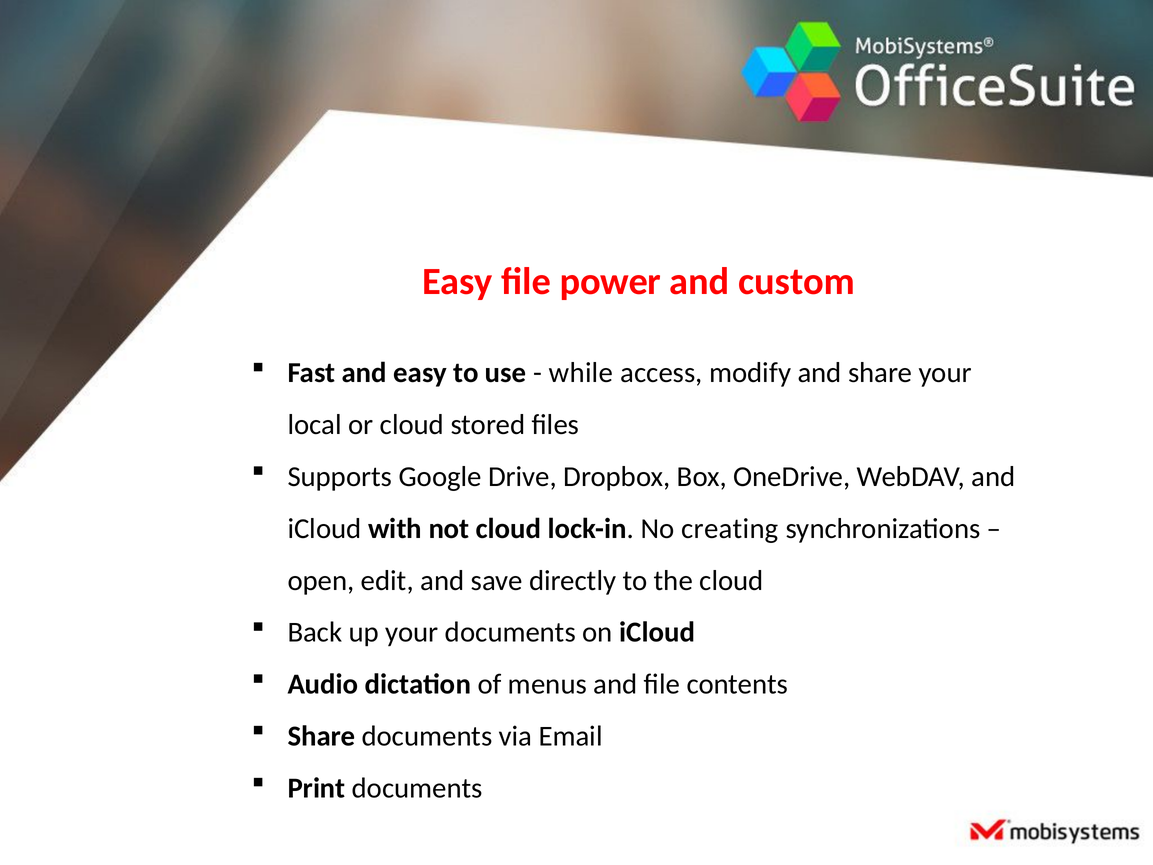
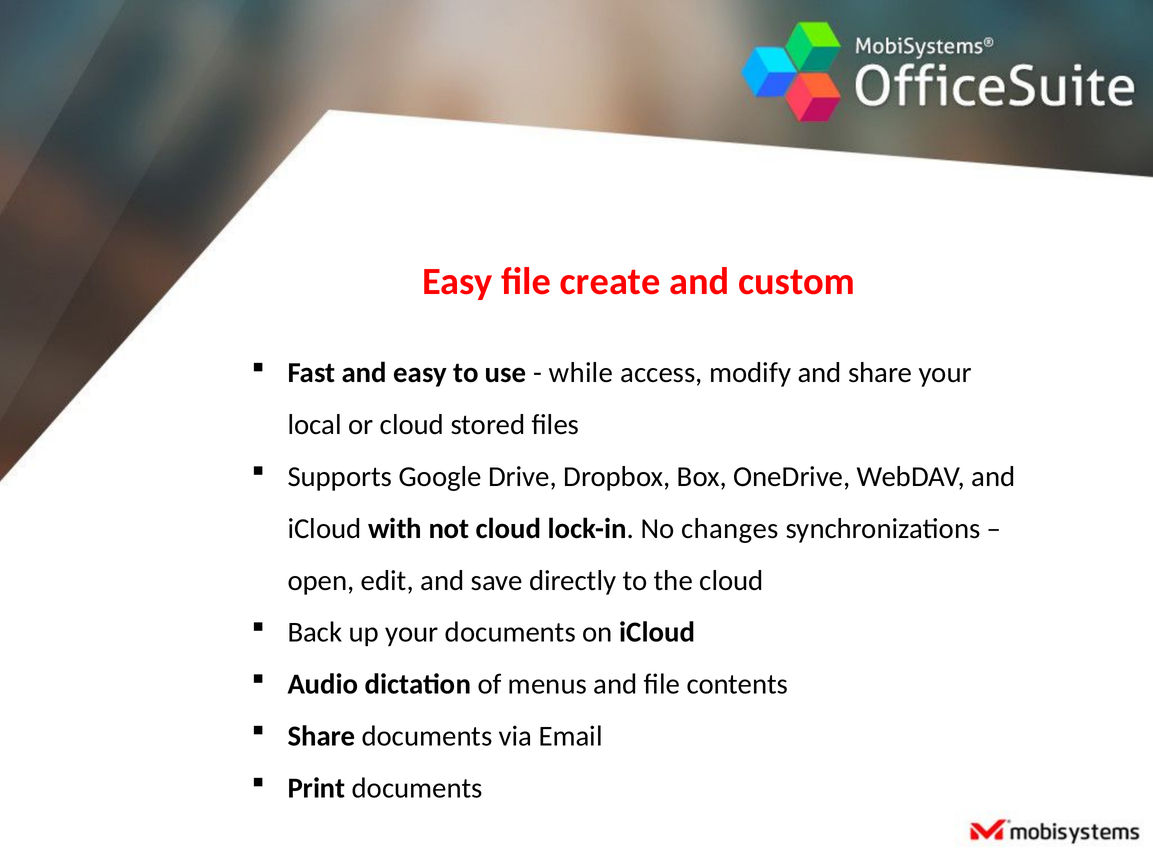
power: power -> create
creating: creating -> changes
